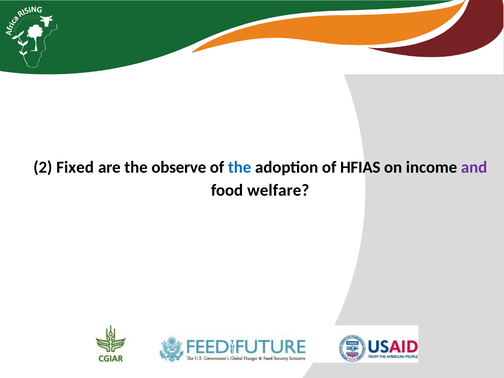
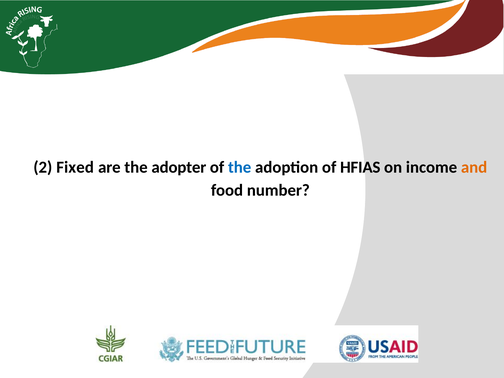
observe: observe -> adopter
and colour: purple -> orange
welfare: welfare -> number
